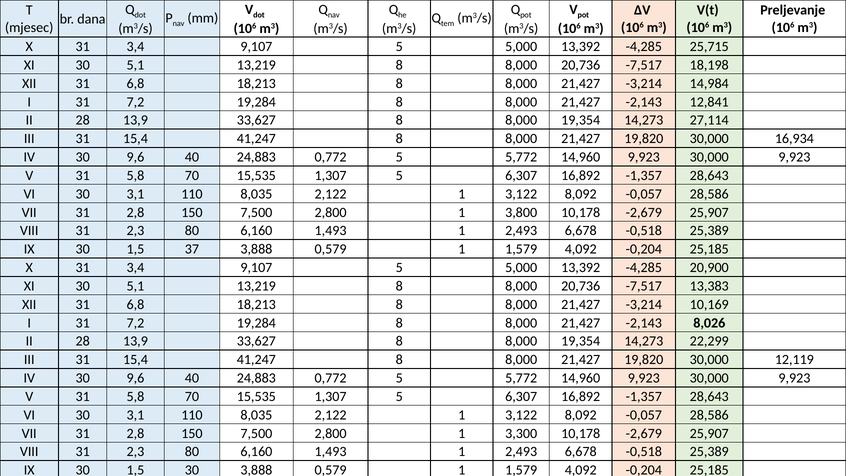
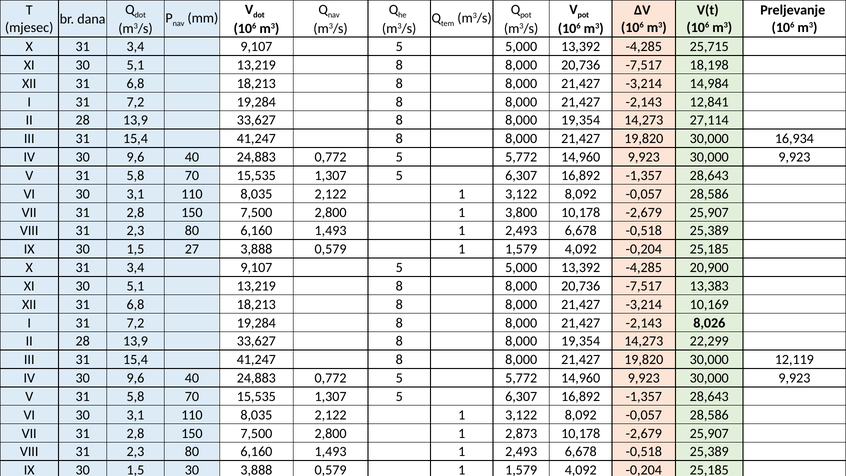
37: 37 -> 27
3,300: 3,300 -> 2,873
